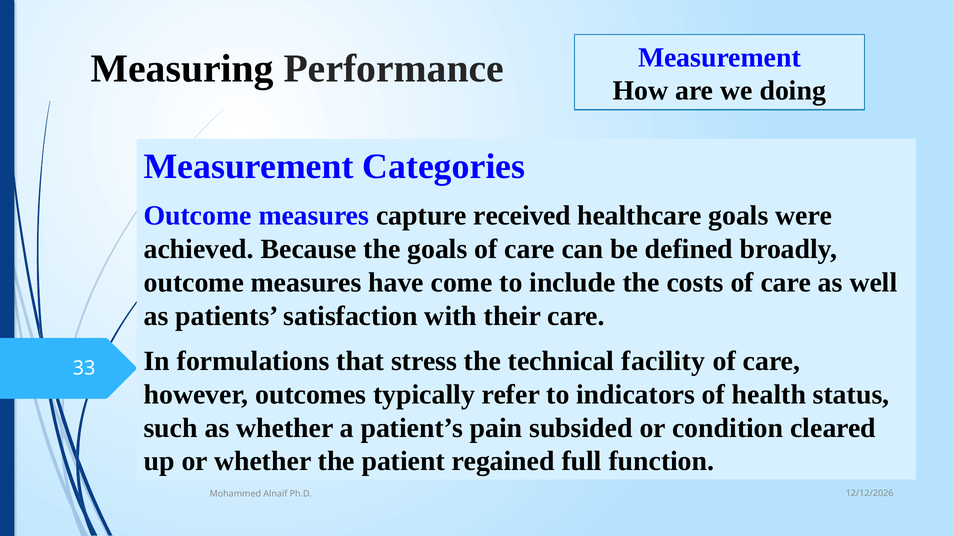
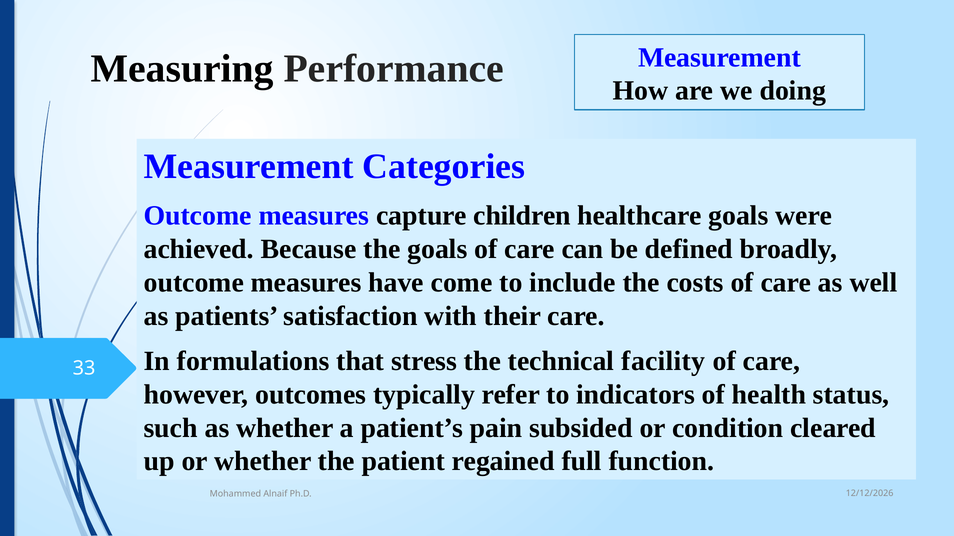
received: received -> children
